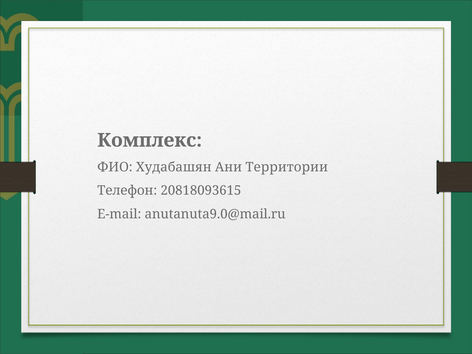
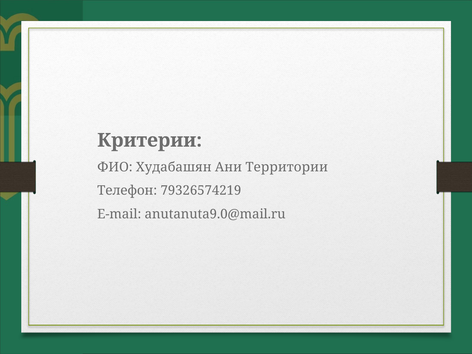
Комплекс: Комплекс -> Критерии
20818093615: 20818093615 -> 79326574219
